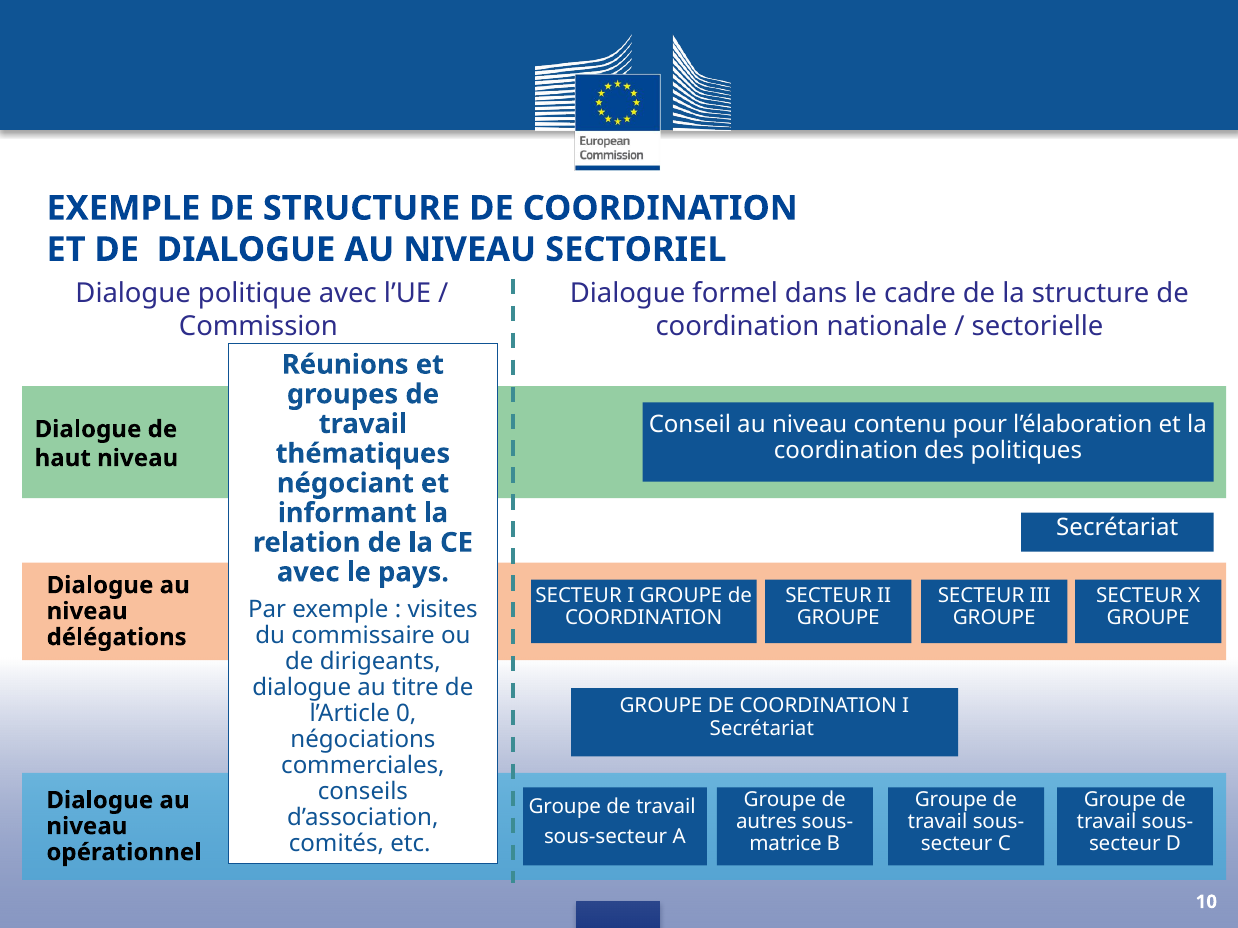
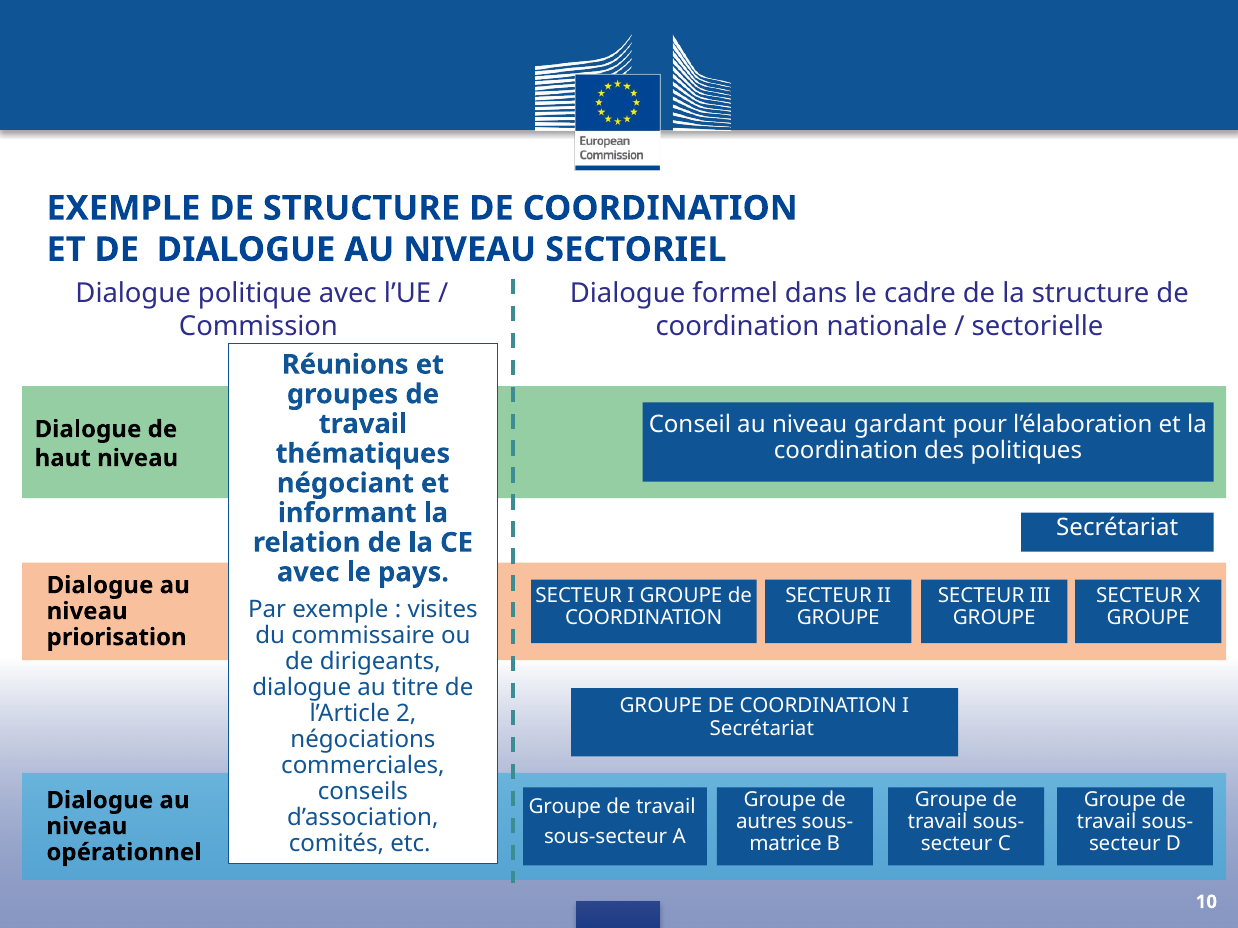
contenu: contenu -> gardant
délégations: délégations -> priorisation
0: 0 -> 2
